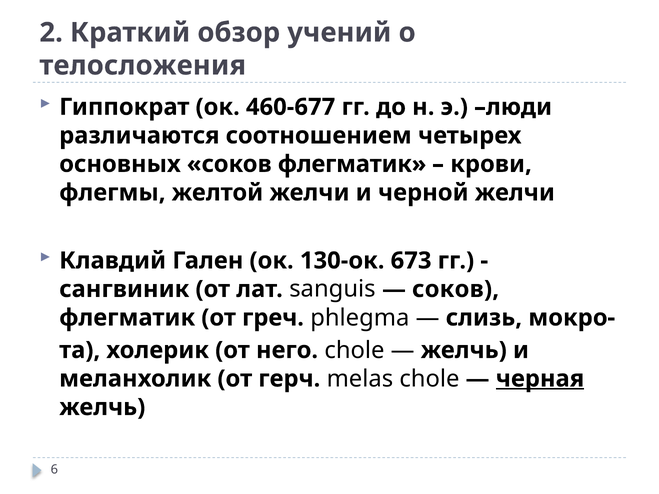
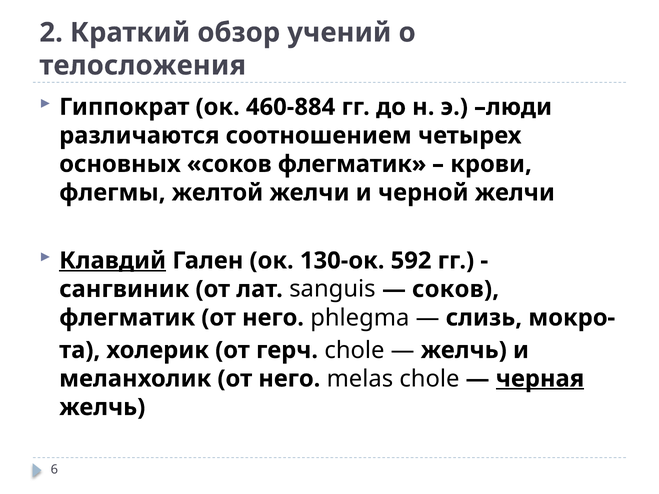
460-677: 460-677 -> 460-884
Клавдий underline: none -> present
673: 673 -> 592
флегматик от греч: греч -> него
него: него -> герч
меланхолик от герч: герч -> него
